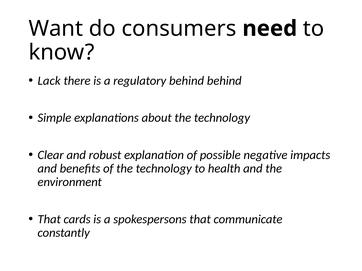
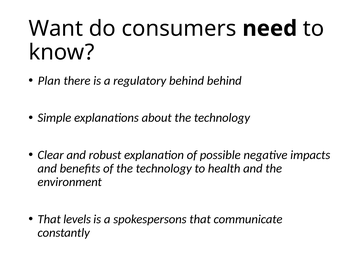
Lack: Lack -> Plan
cards: cards -> levels
